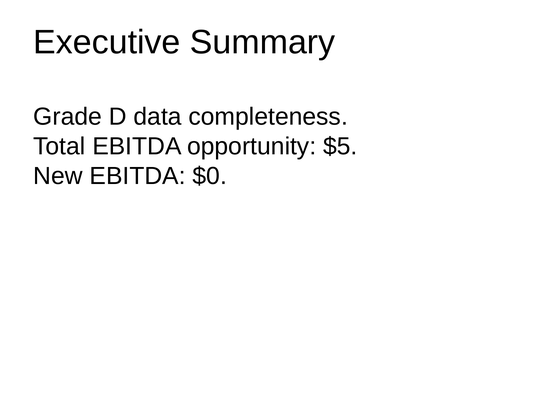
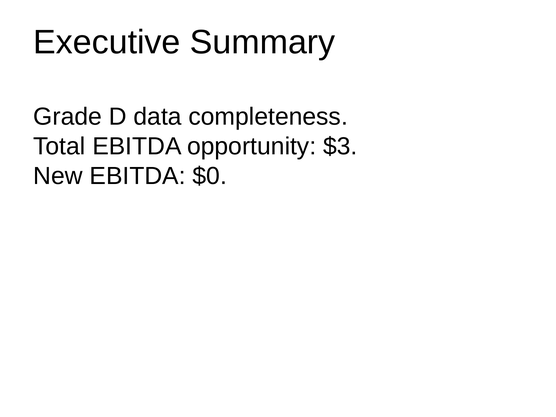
$5: $5 -> $3
